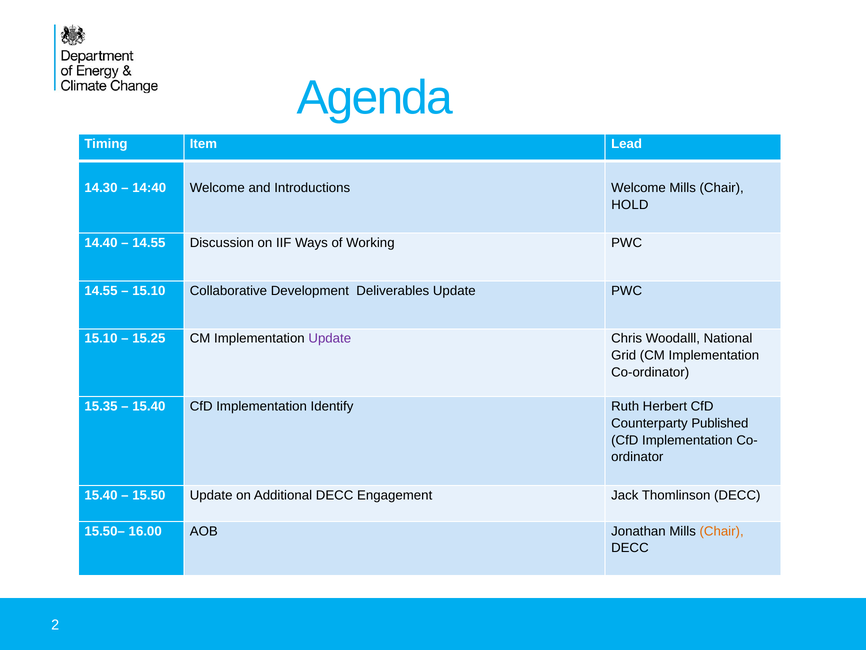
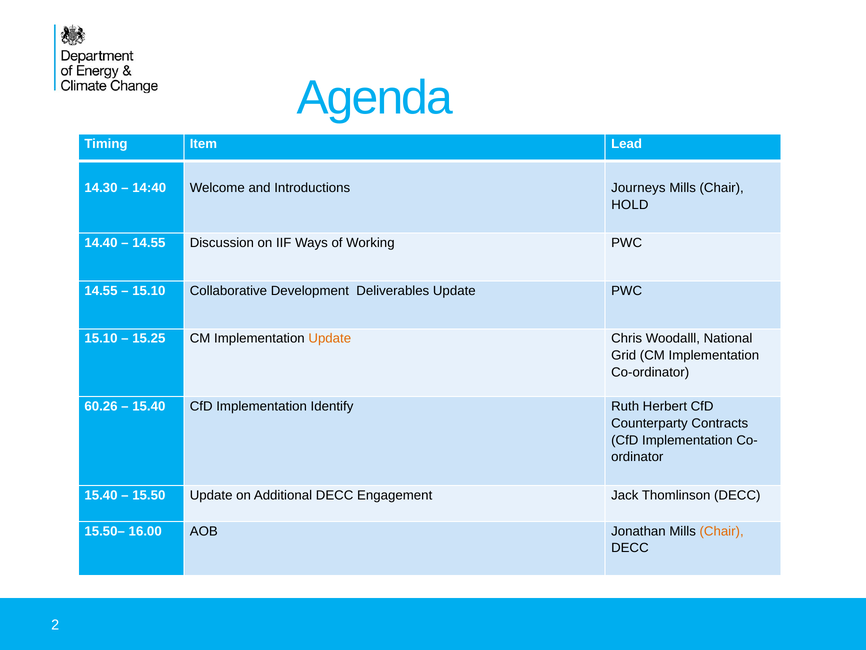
Introductions Welcome: Welcome -> Journeys
Update at (330, 338) colour: purple -> orange
15.35: 15.35 -> 60.26
Published: Published -> Contracts
